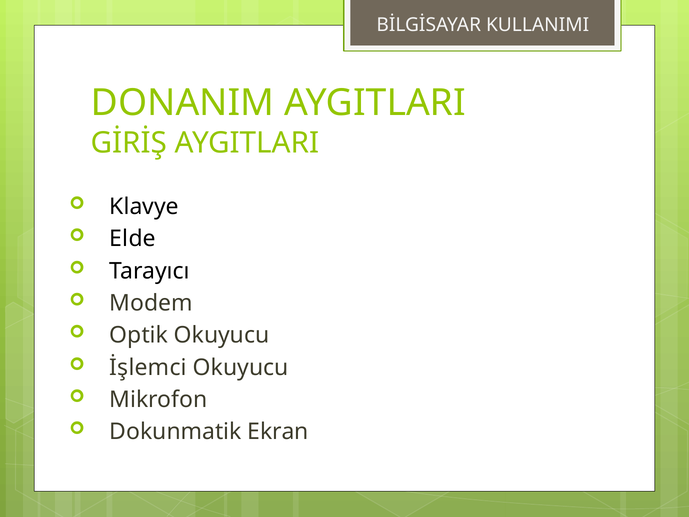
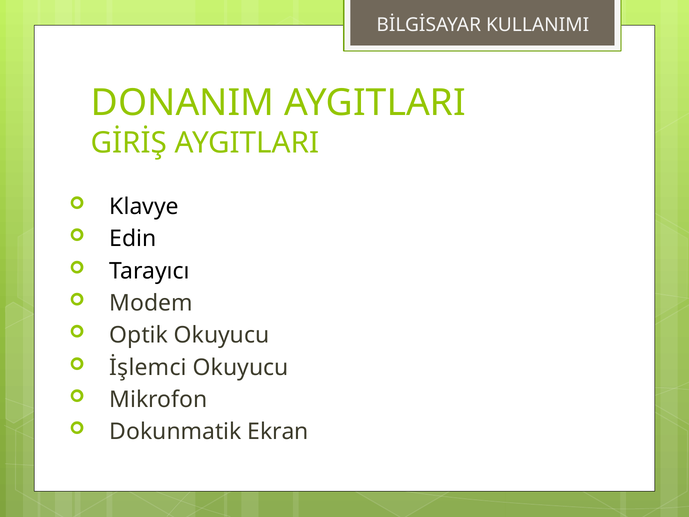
Elde: Elde -> Edin
